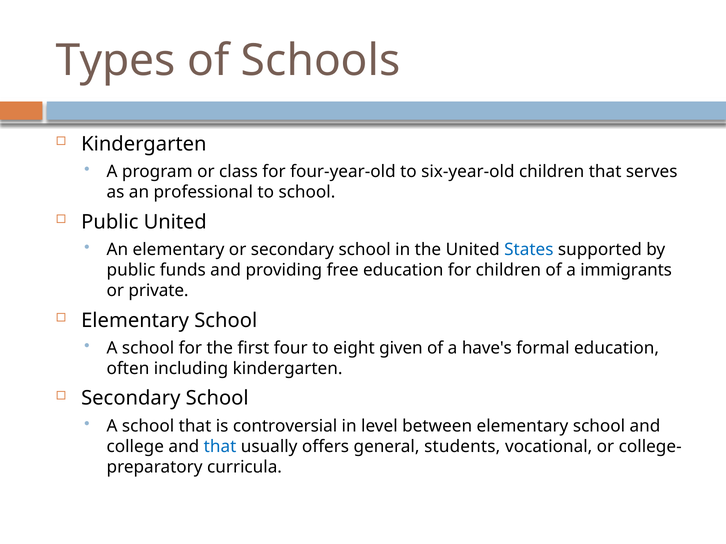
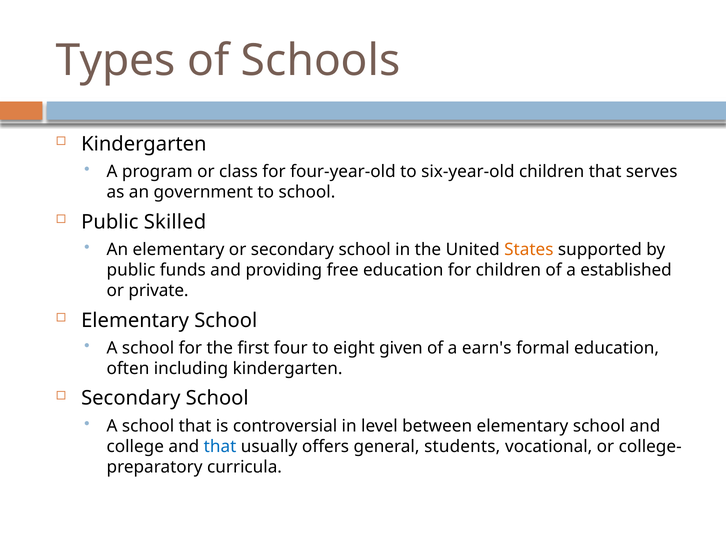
professional: professional -> government
Public United: United -> Skilled
States colour: blue -> orange
immigrants: immigrants -> established
have's: have's -> earn's
